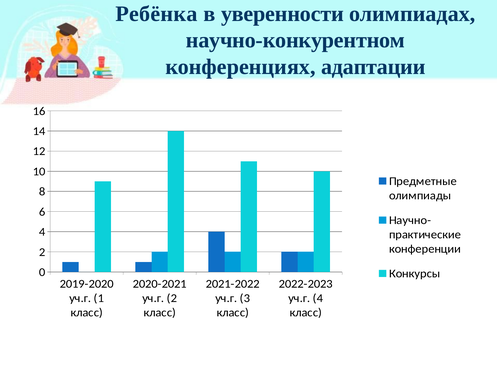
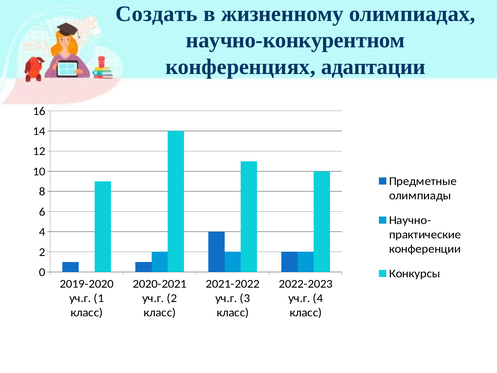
Ребёнка: Ребёнка -> Создать
уверенности: уверенности -> жизненному
